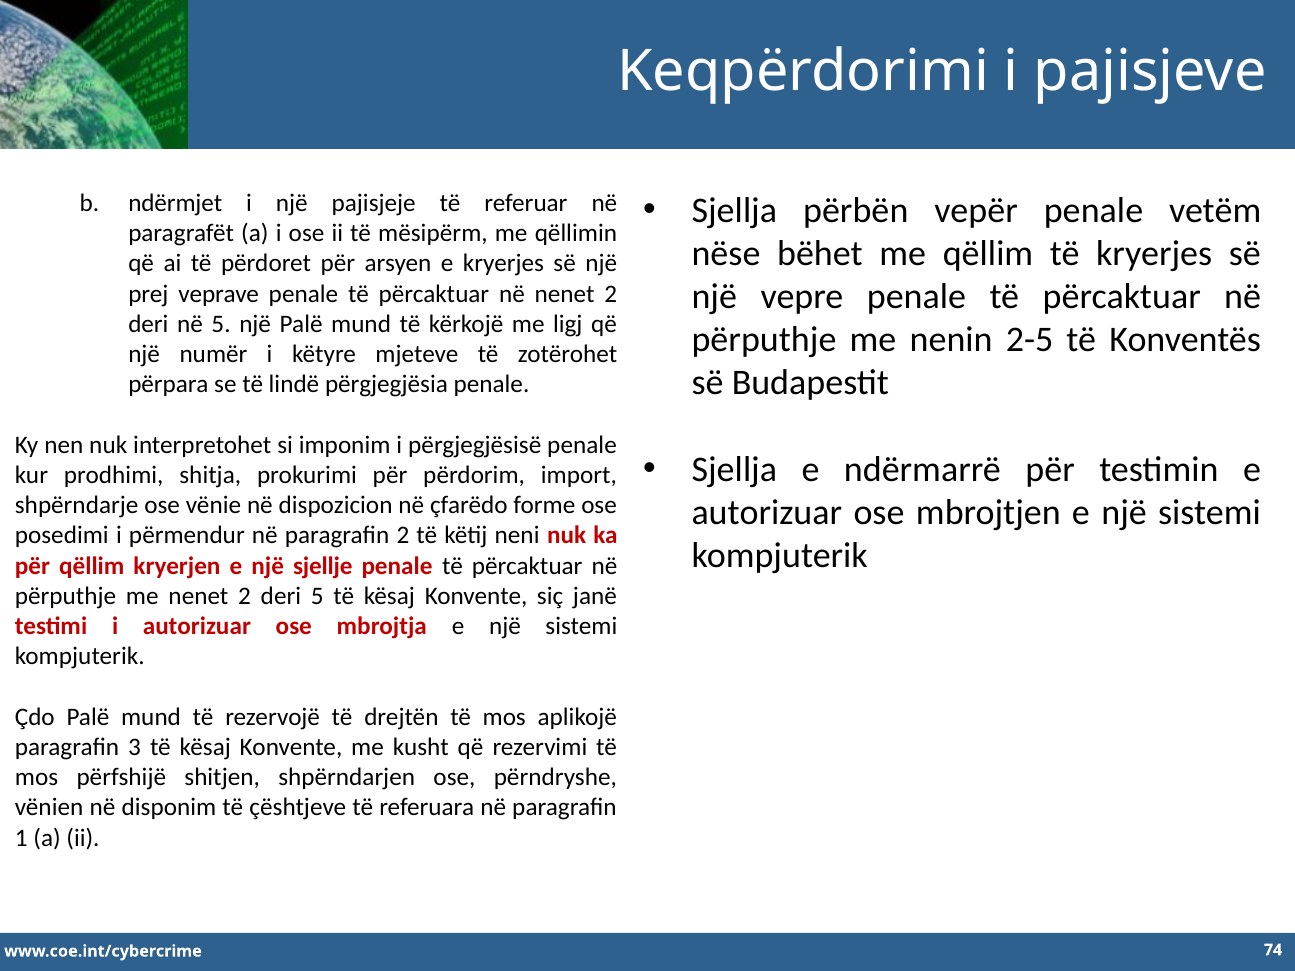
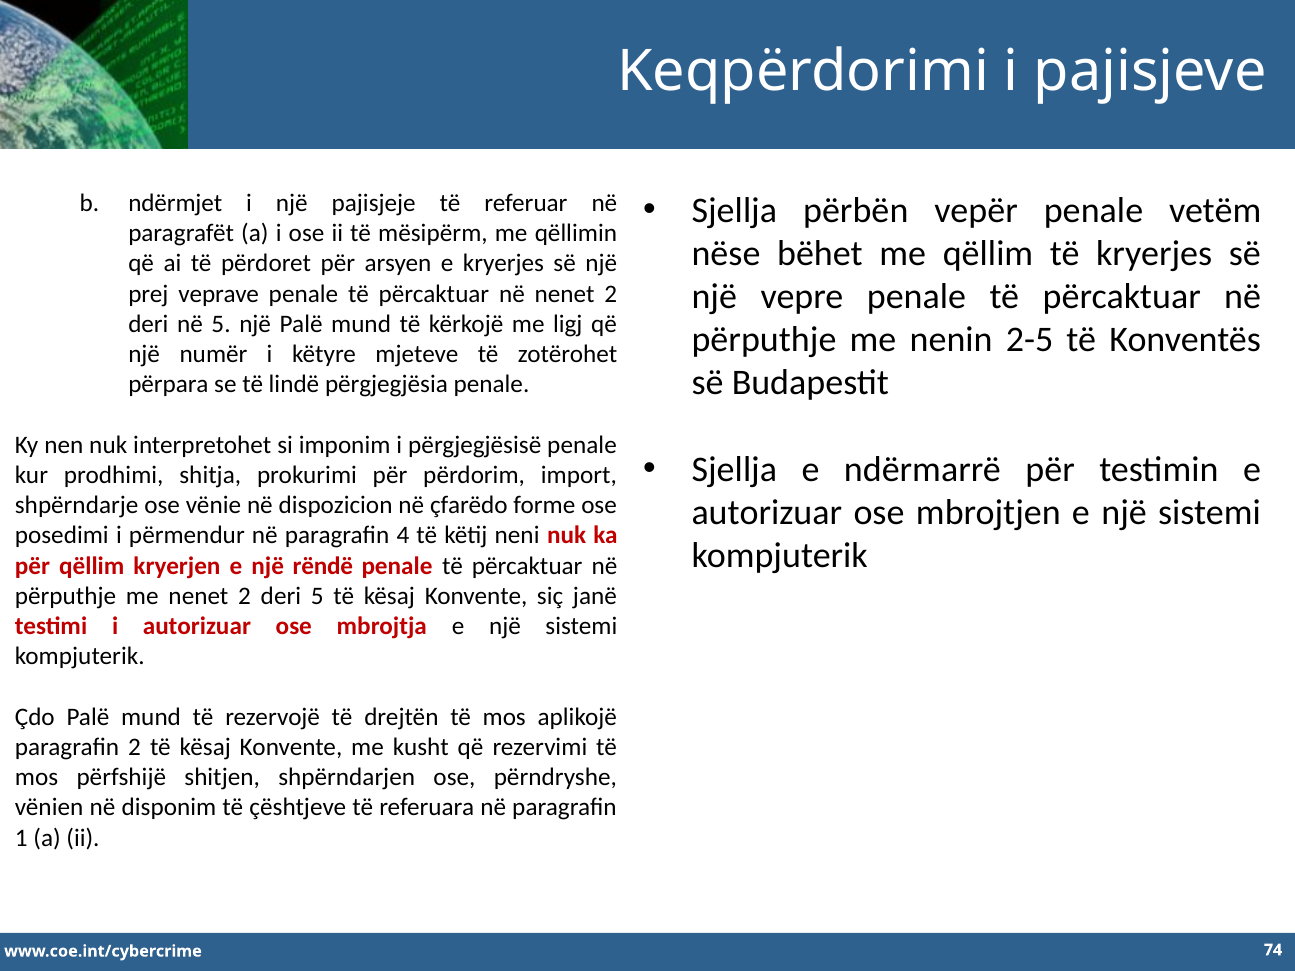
paragrafin 2: 2 -> 4
sjellje: sjellje -> rëndë
paragrafin 3: 3 -> 2
